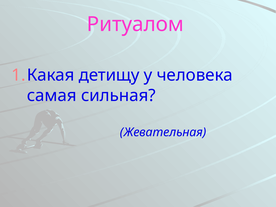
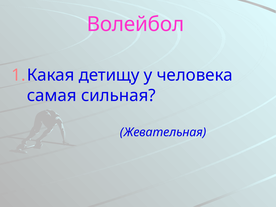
Ритуалом: Ритуалом -> Волейбол
